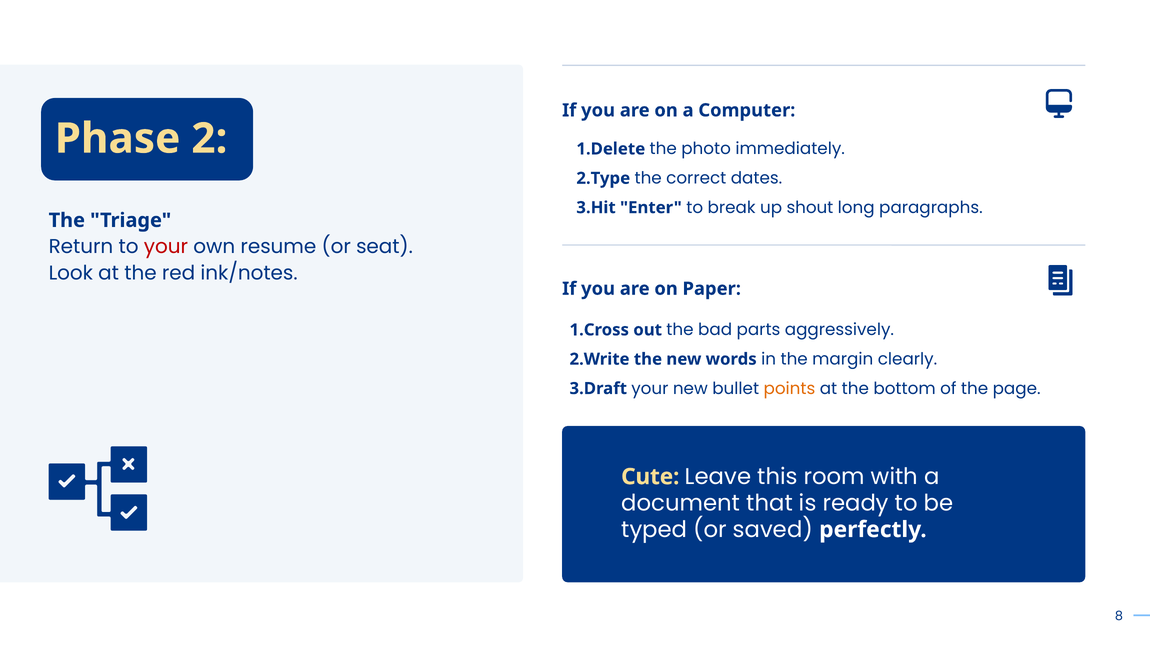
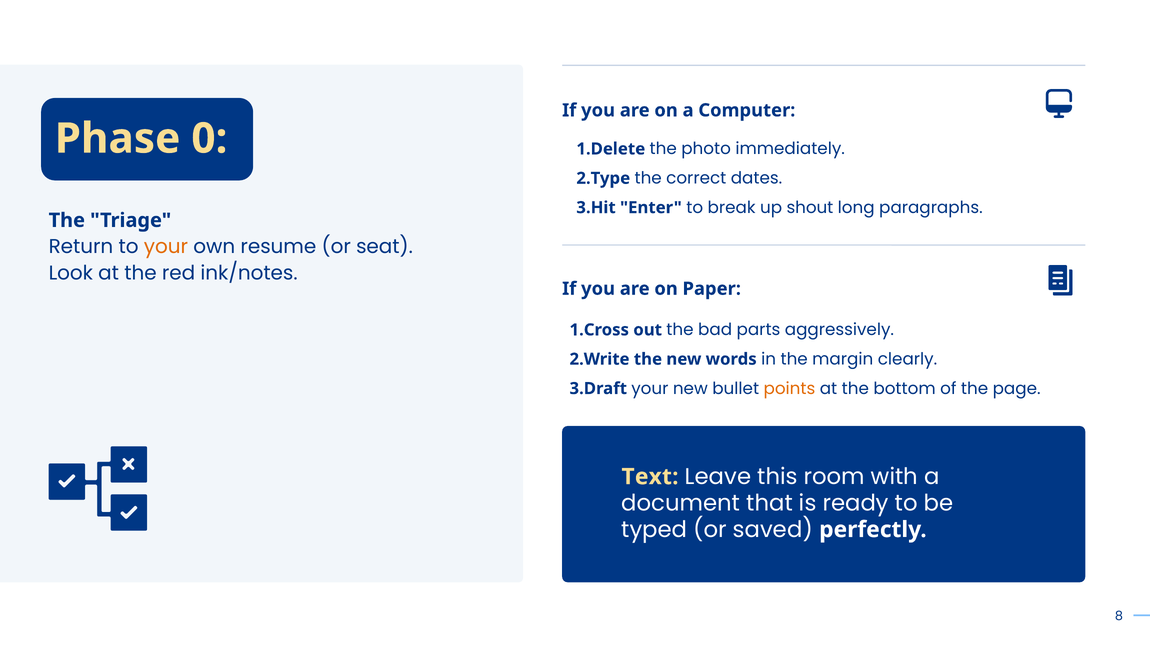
2: 2 -> 0
your at (166, 247) colour: red -> orange
Cute: Cute -> Text
